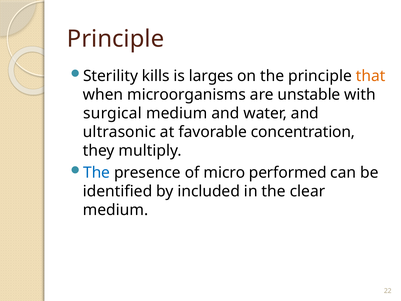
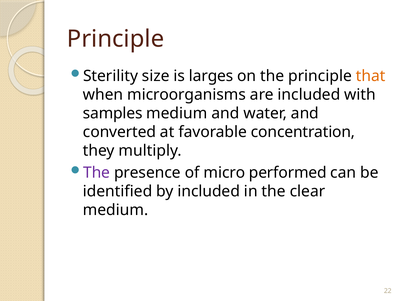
kills: kills -> size
are unstable: unstable -> included
surgical: surgical -> samples
ultrasonic: ultrasonic -> converted
The at (97, 173) colour: blue -> purple
